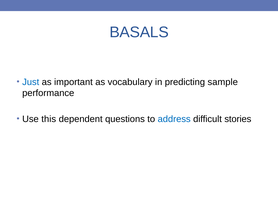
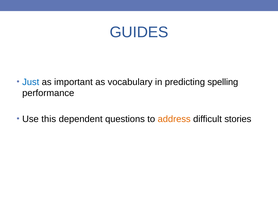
BASALS: BASALS -> GUIDES
sample: sample -> spelling
address colour: blue -> orange
